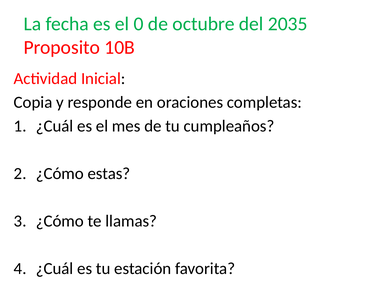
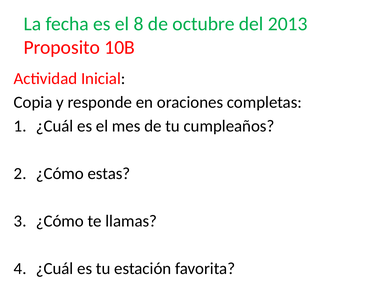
0: 0 -> 8
2035: 2035 -> 2013
